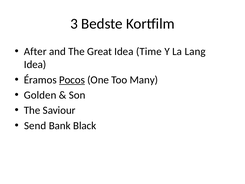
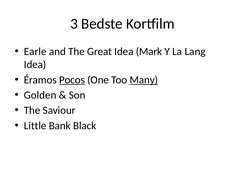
After: After -> Earle
Time: Time -> Mark
Many underline: none -> present
Send: Send -> Little
